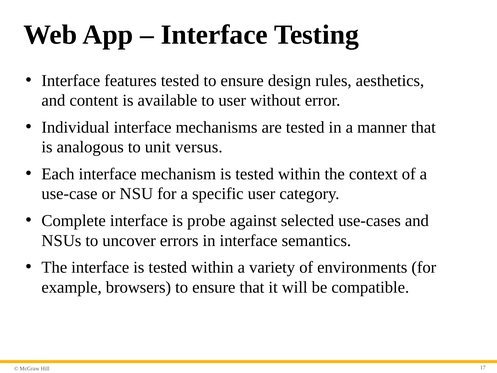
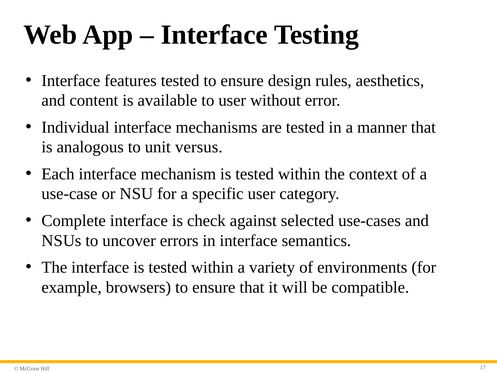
probe: probe -> check
